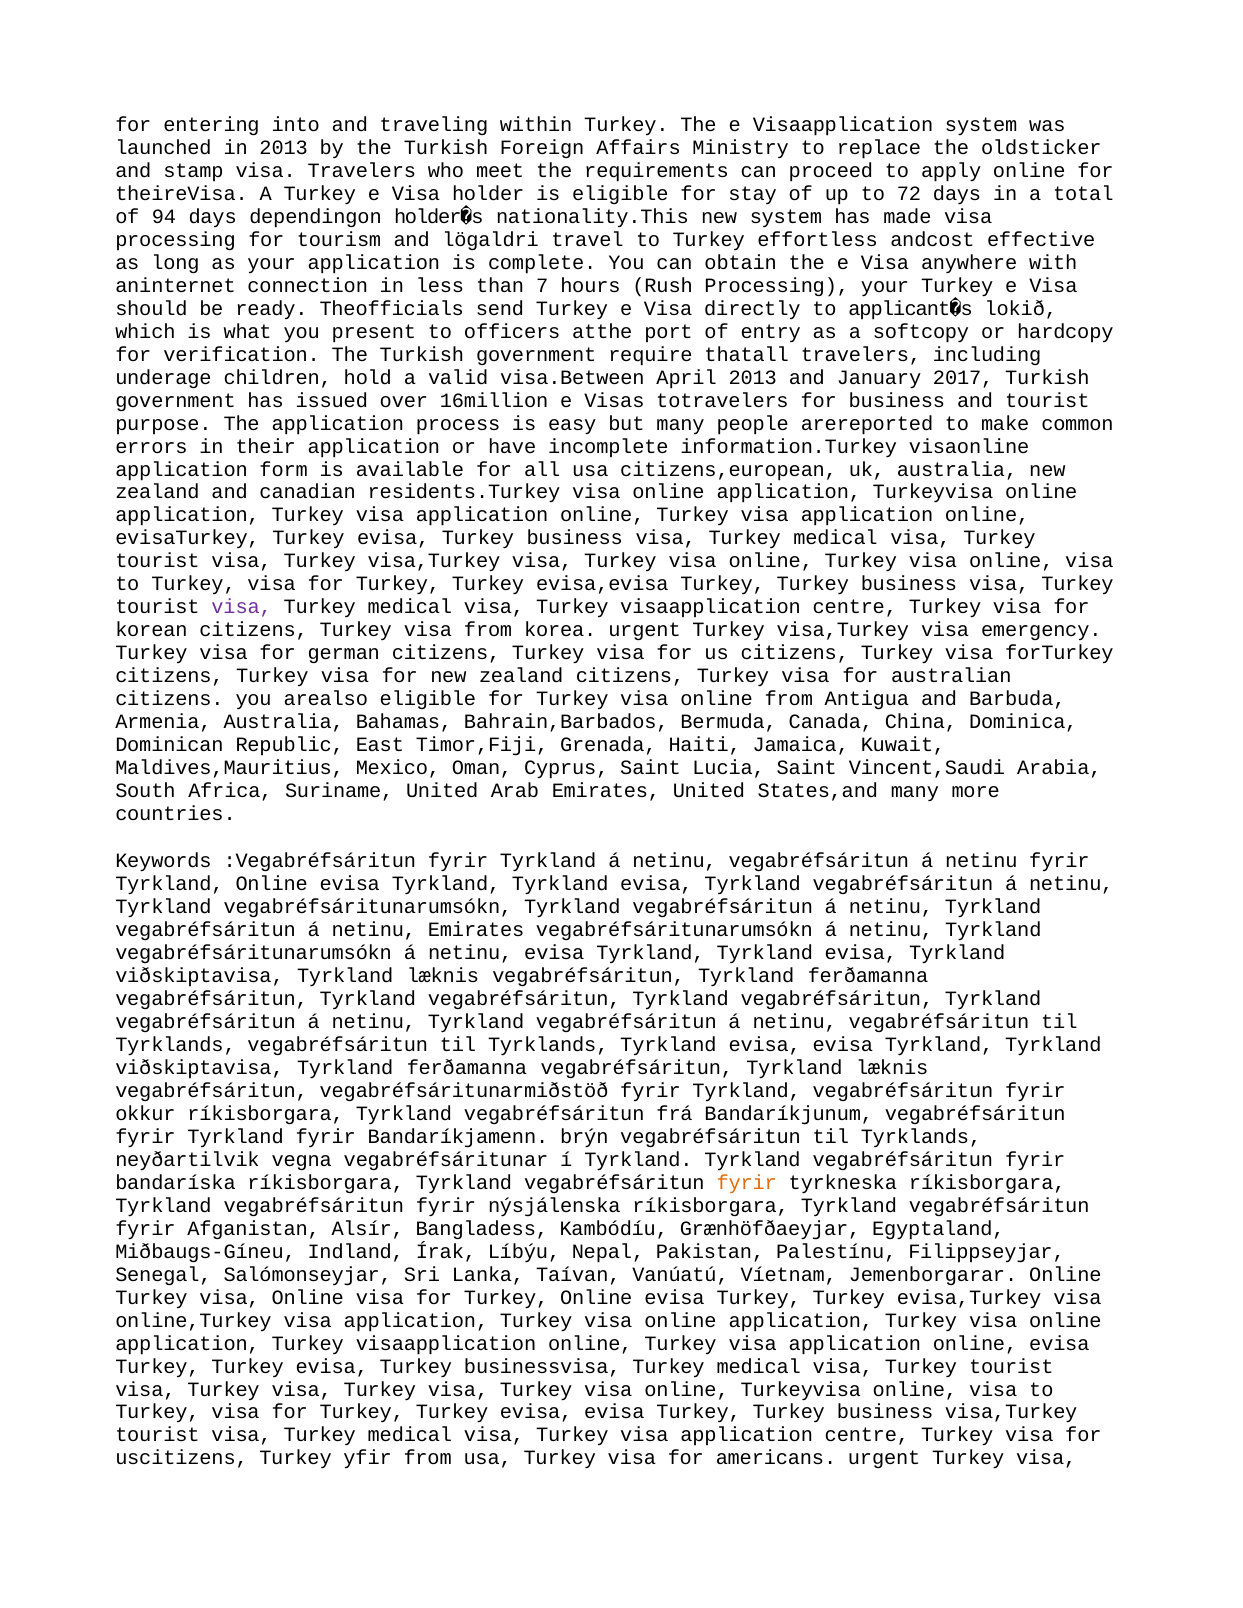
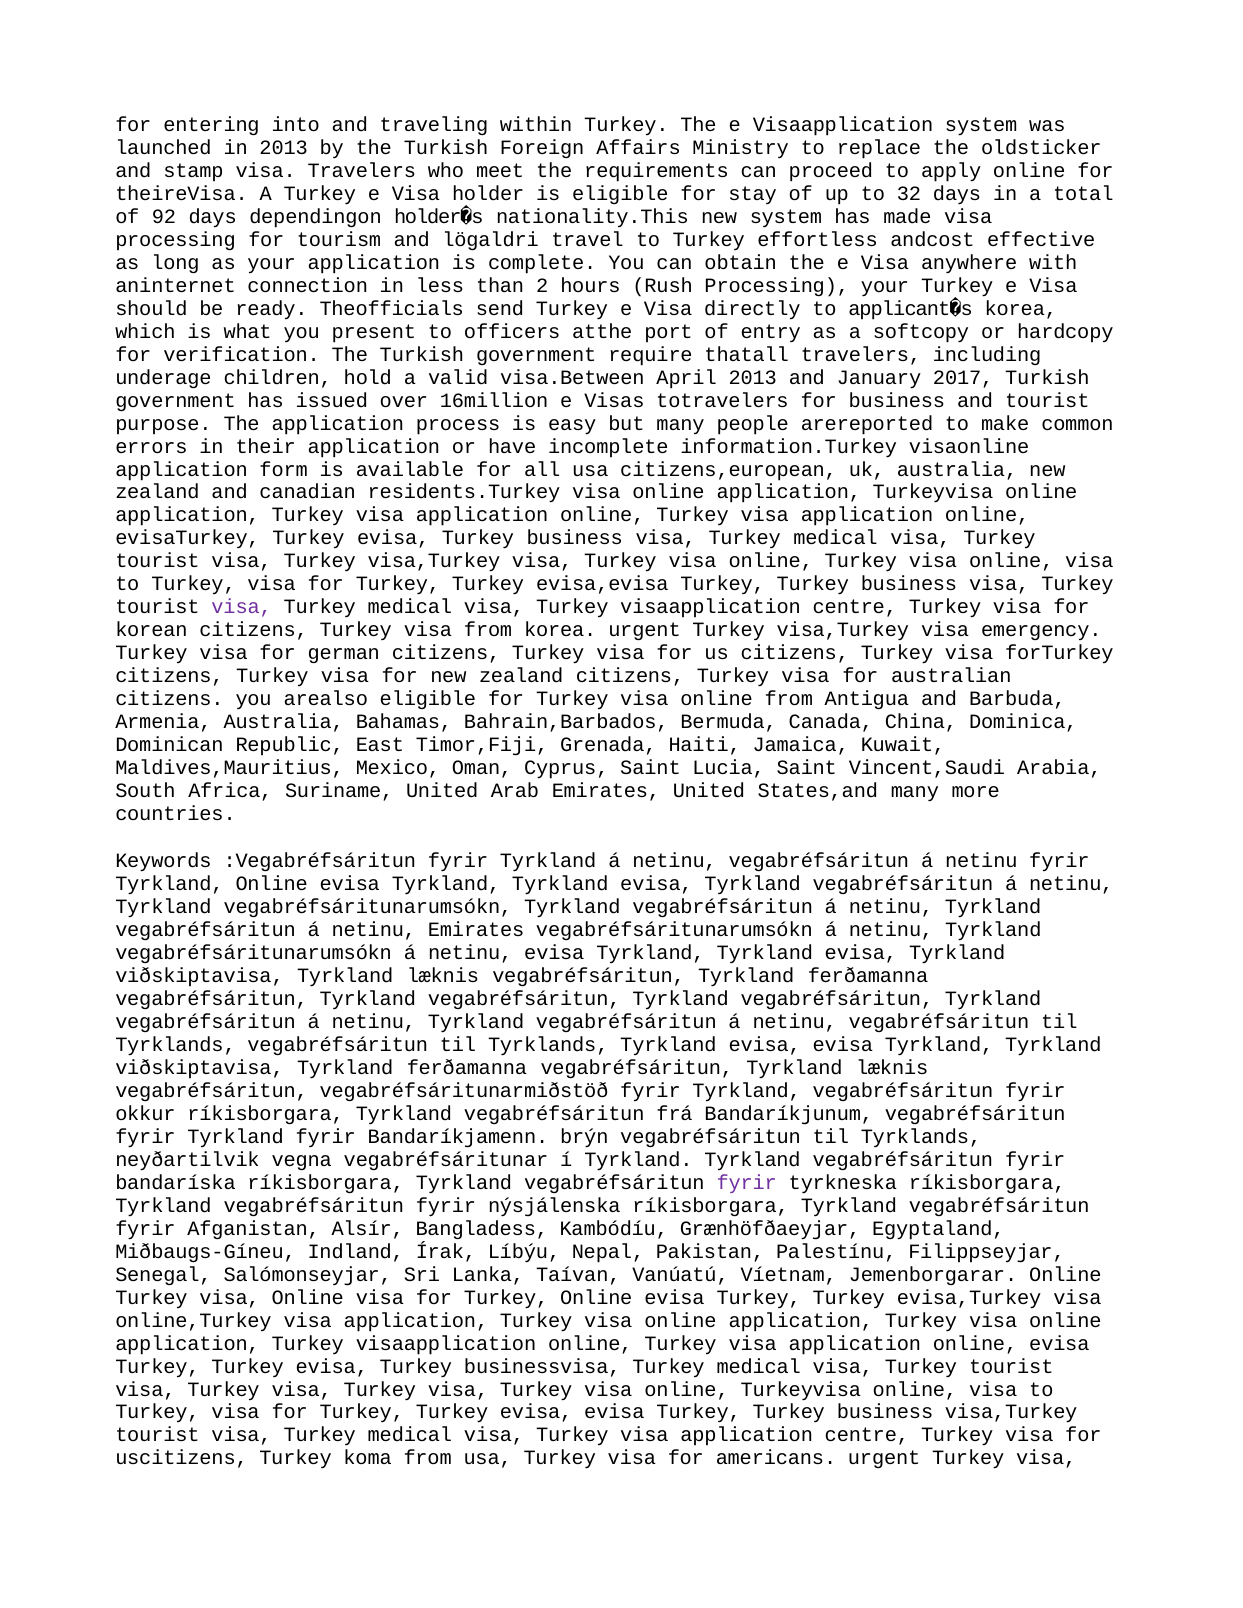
72: 72 -> 32
94: 94 -> 92
7: 7 -> 2
lokið at (1021, 309): lokið -> korea
fyrir at (747, 1183) colour: orange -> purple
yfir: yfir -> koma
